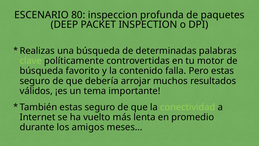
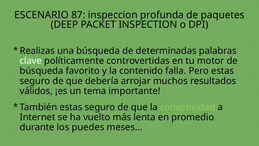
80: 80 -> 87
clave colour: light green -> white
amigos: amigos -> puedes
